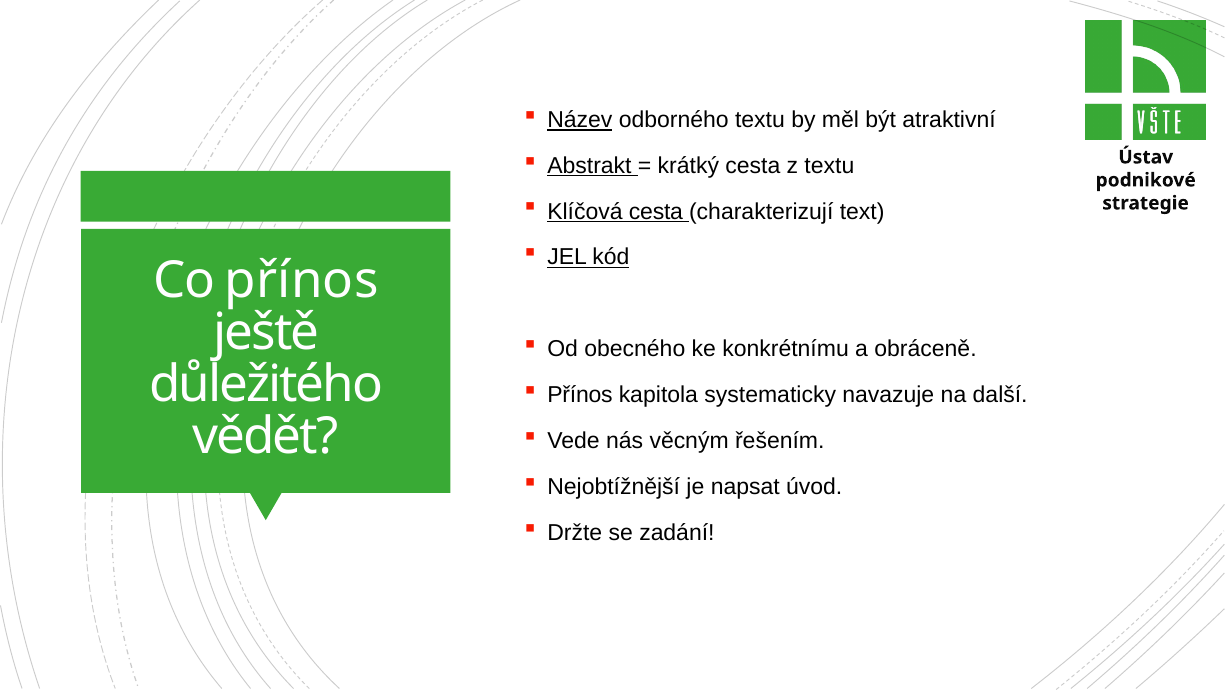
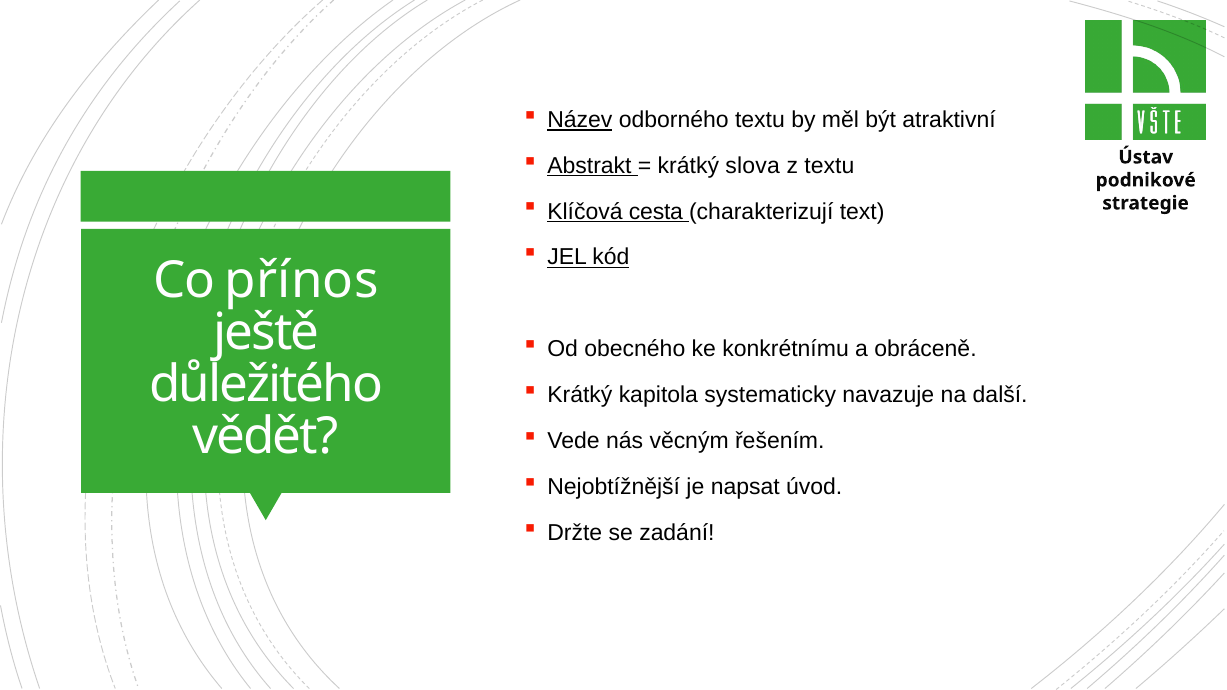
krátký cesta: cesta -> slova
Přínos at (580, 395): Přínos -> Krátký
